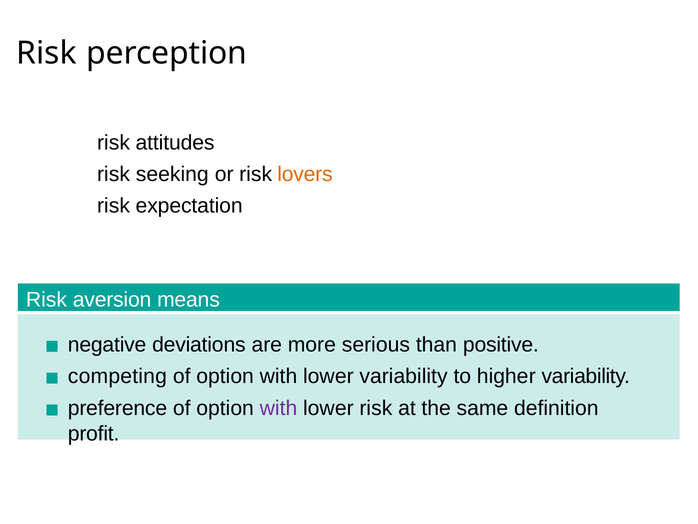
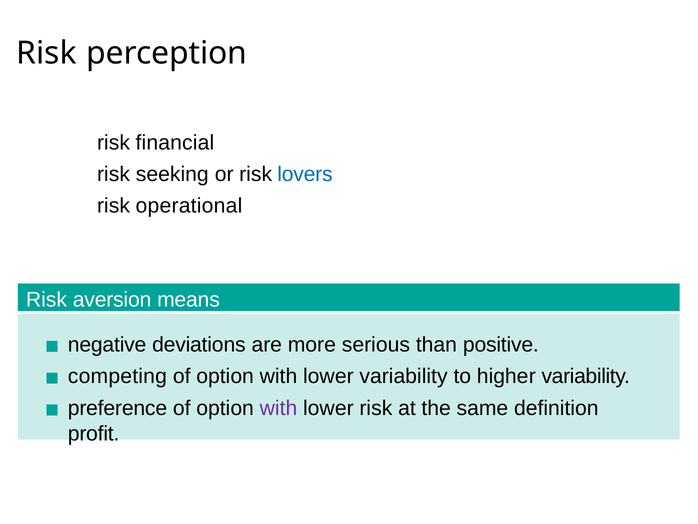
attitudes: attitudes -> financial
lovers colour: orange -> blue
expectation: expectation -> operational
